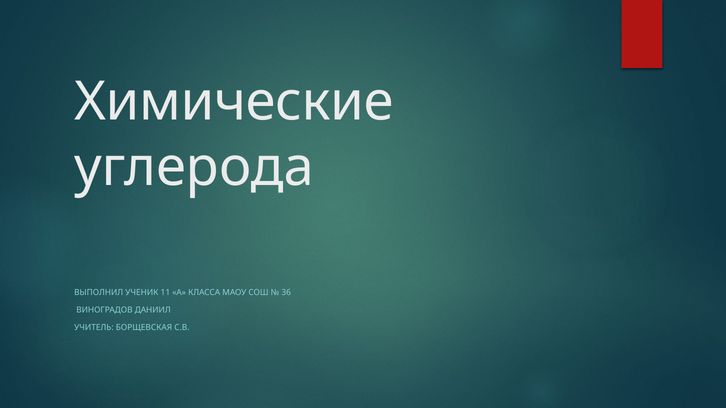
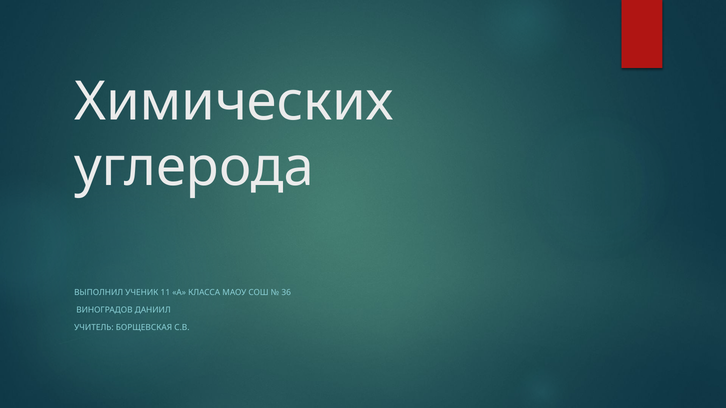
Химические: Химические -> Химических
